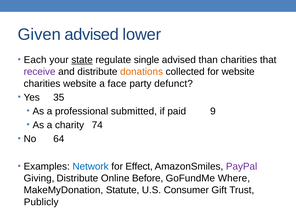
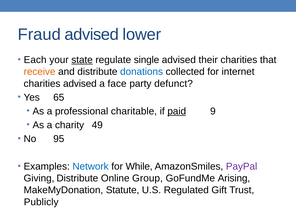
Given: Given -> Fraud
than: than -> their
receive colour: purple -> orange
donations colour: orange -> blue
for website: website -> internet
charities website: website -> advised
35: 35 -> 65
submitted: submitted -> charitable
paid underline: none -> present
74: 74 -> 49
64: 64 -> 95
Effect: Effect -> While
Before: Before -> Group
Where: Where -> Arising
Consumer: Consumer -> Regulated
